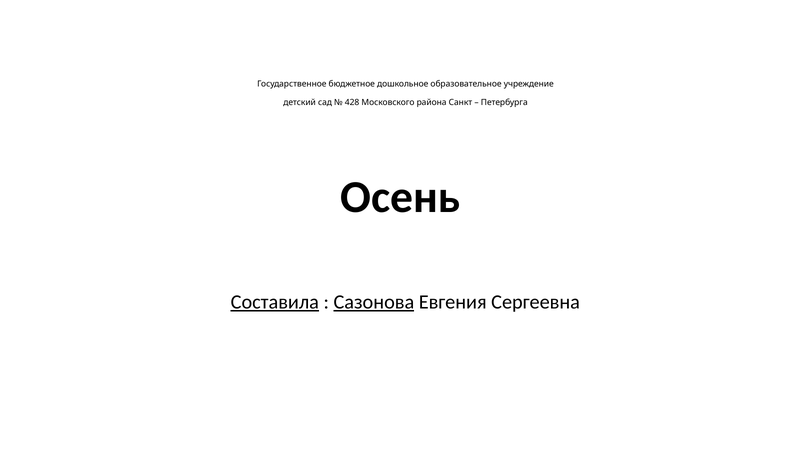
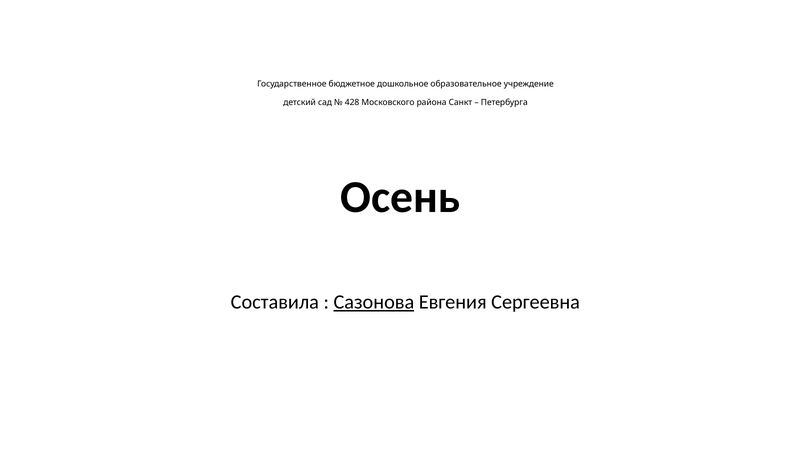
Составила underline: present -> none
